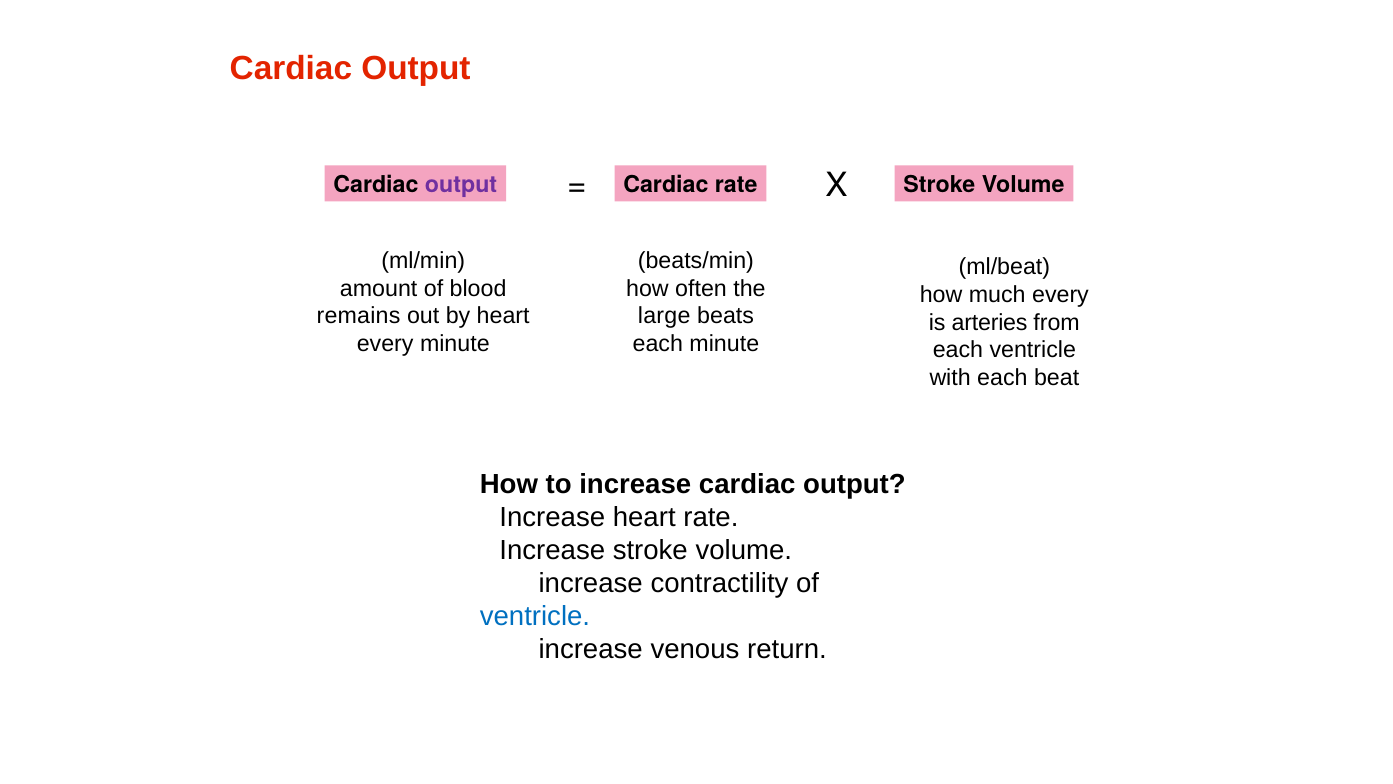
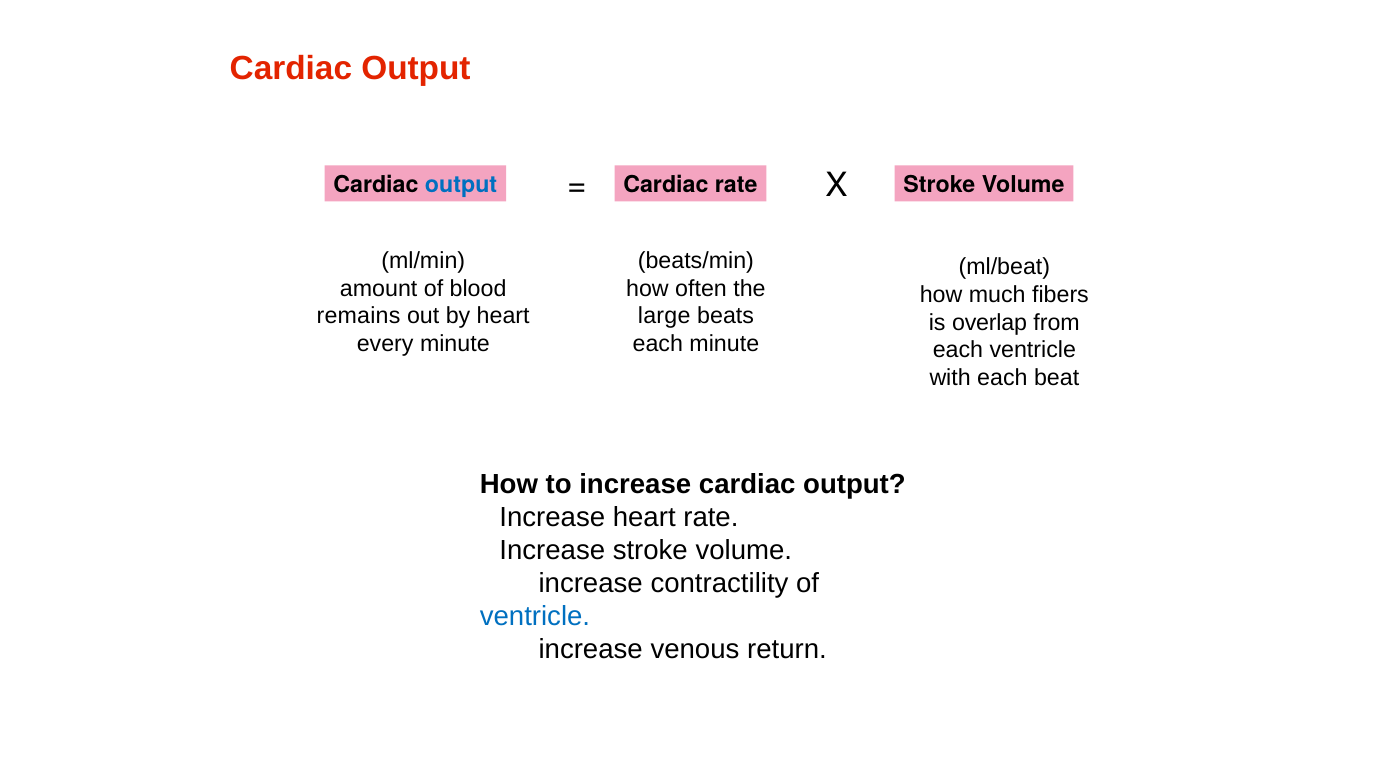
output at (461, 185) colour: purple -> blue
much every: every -> fibers
arteries: arteries -> overlap
